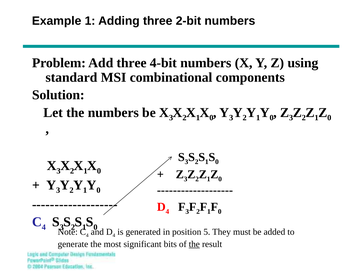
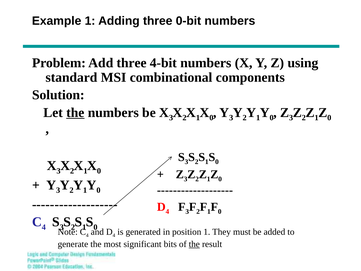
2-bit: 2-bit -> 0-bit
the at (75, 112) underline: none -> present
position 5: 5 -> 1
